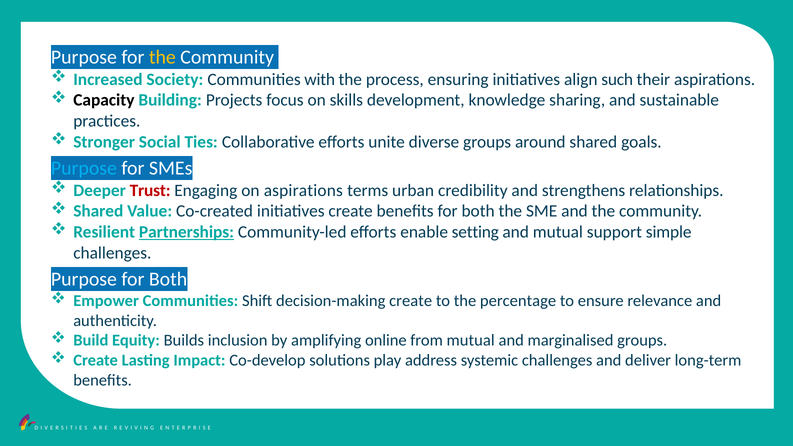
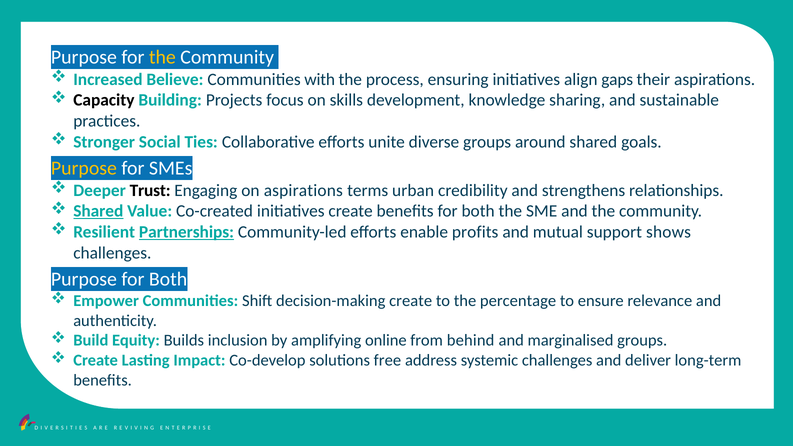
Society: Society -> Believe
such: such -> gaps
Purpose at (84, 168) colour: light blue -> yellow
Trust colour: red -> black
Shared at (98, 211) underline: none -> present
setting: setting -> profits
simple: simple -> shows
from mutual: mutual -> behind
play: play -> free
